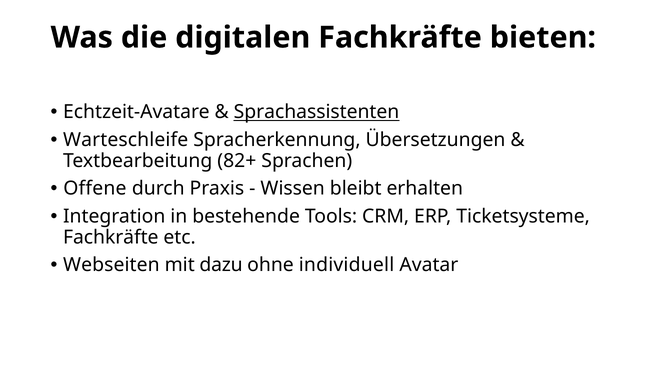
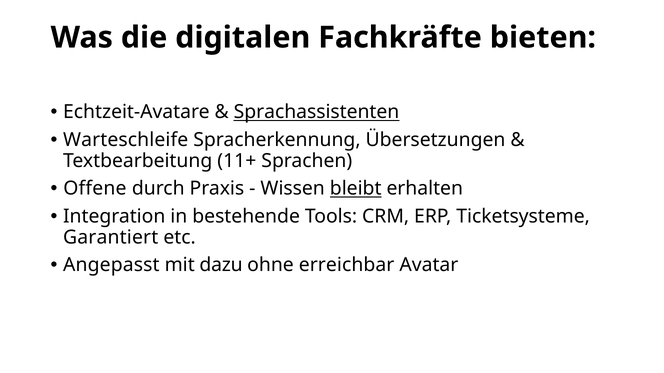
82+: 82+ -> 11+
bleibt underline: none -> present
Fachkräfte at (111, 238): Fachkräfte -> Garantiert
Webseiten: Webseiten -> Angepasst
individuell: individuell -> erreichbar
